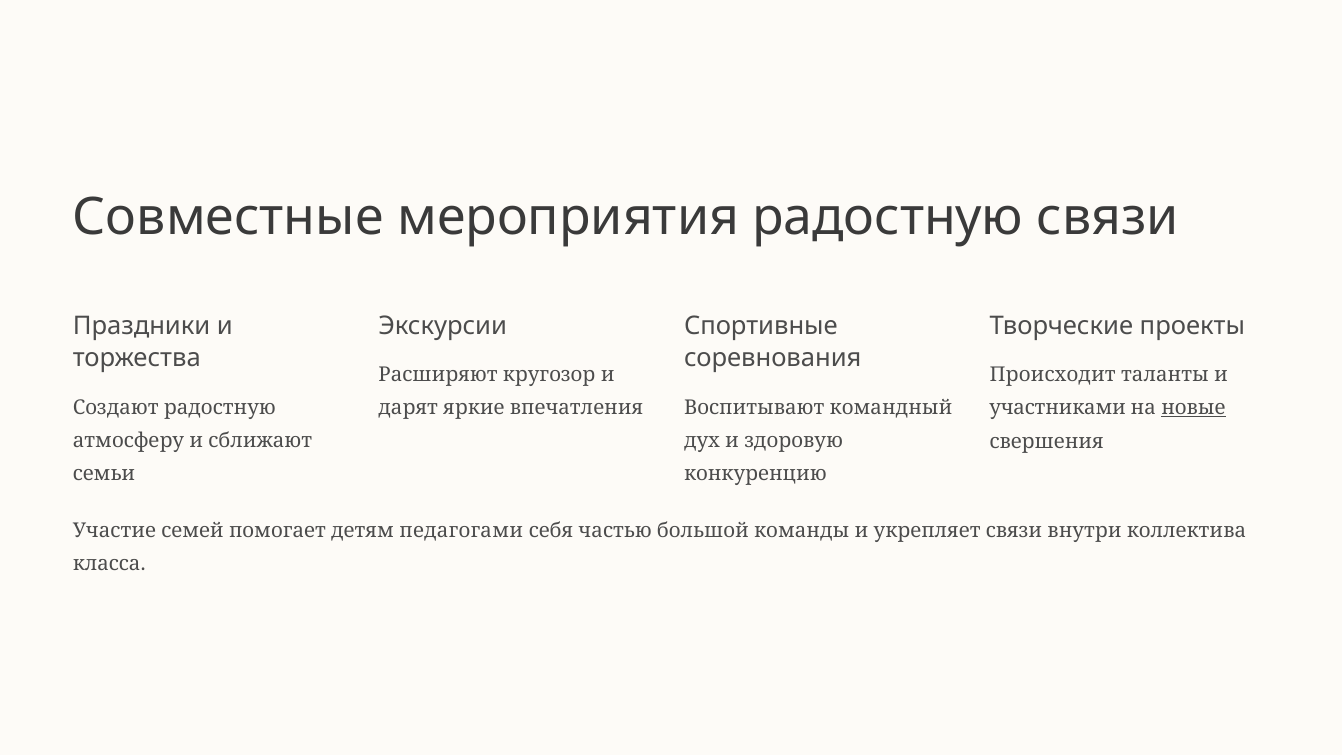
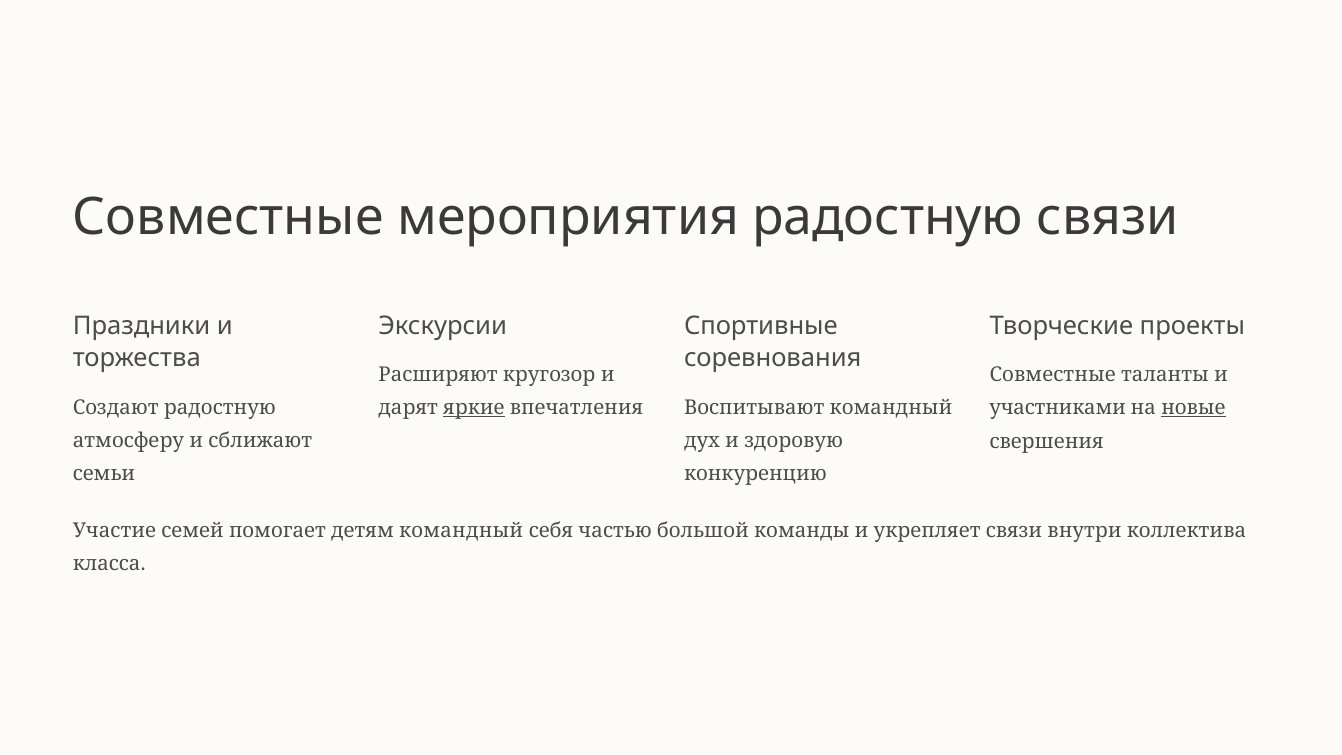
Происходит at (1053, 375): Происходит -> Совместные
яркие underline: none -> present
детям педагогами: педагогами -> командный
